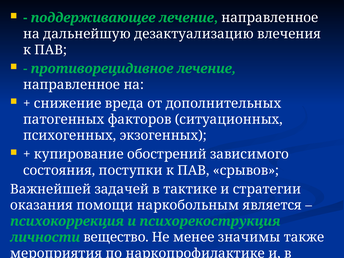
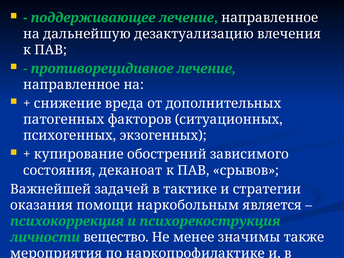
поступки: поступки -> деканоат
